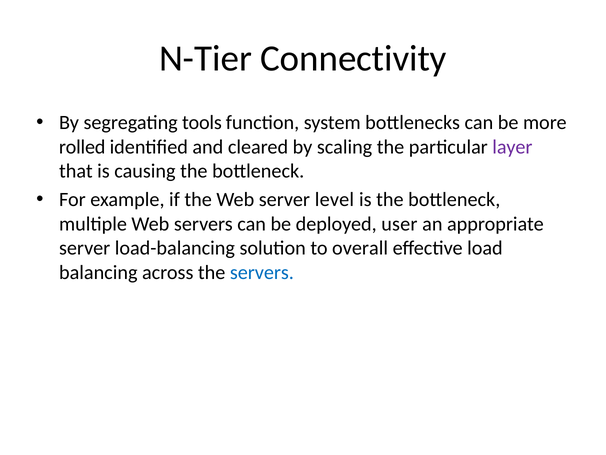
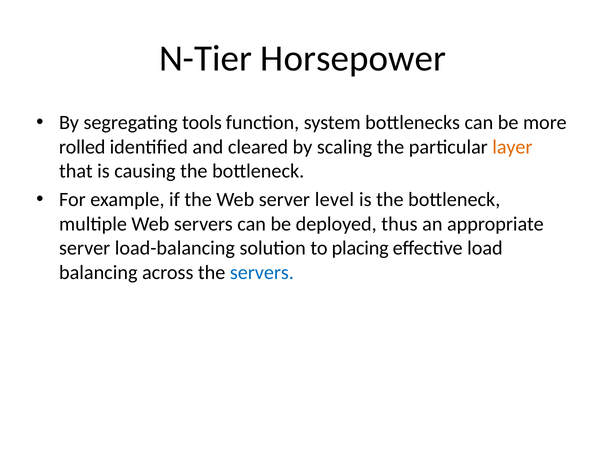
Connectivity: Connectivity -> Horsepower
layer colour: purple -> orange
user: user -> thus
overall: overall -> placing
